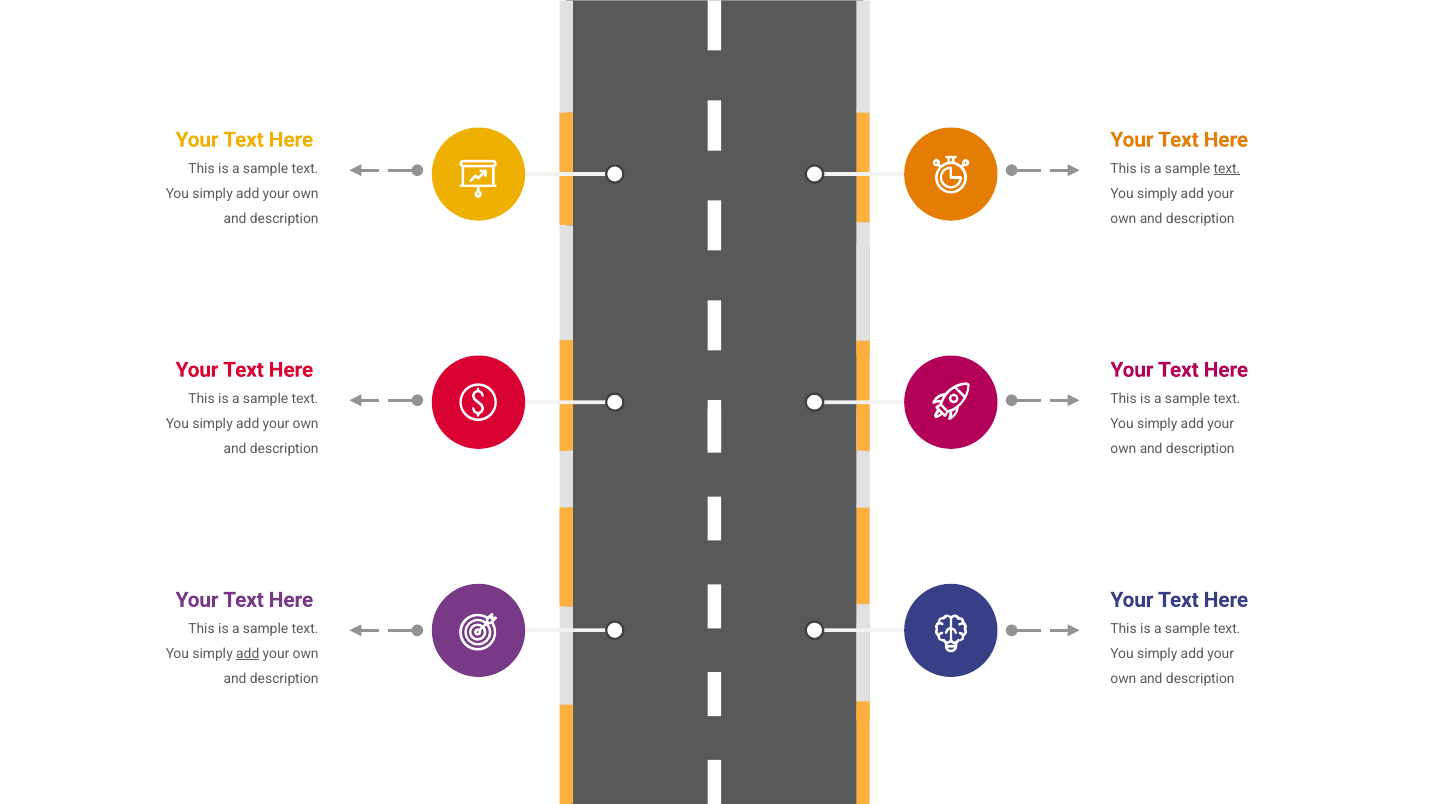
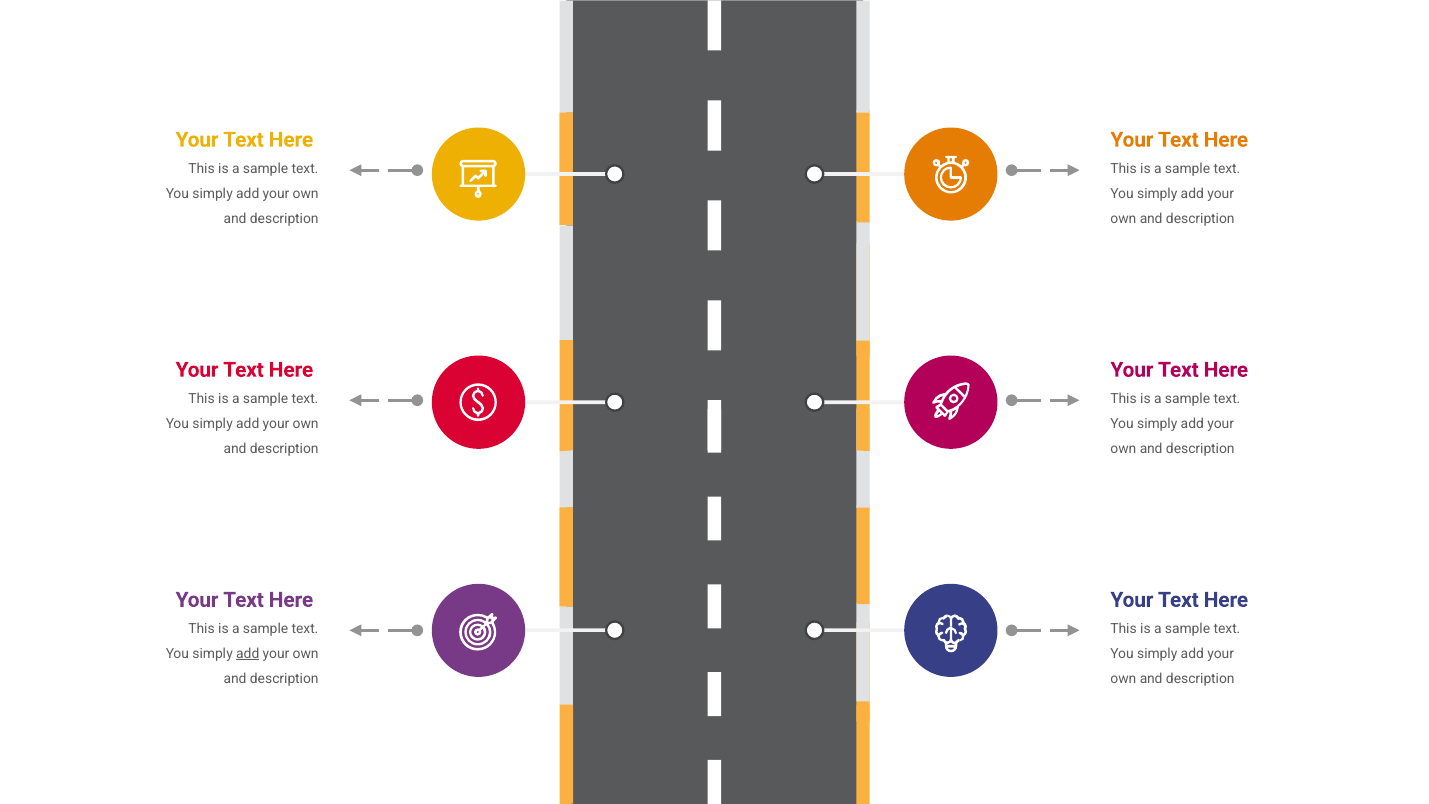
text at (1227, 168) underline: present -> none
